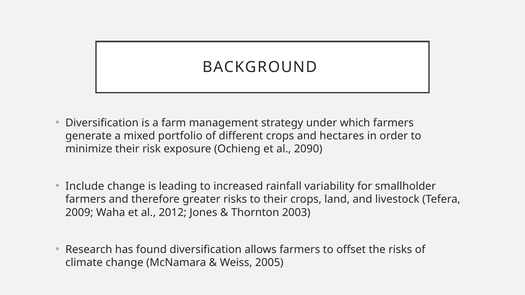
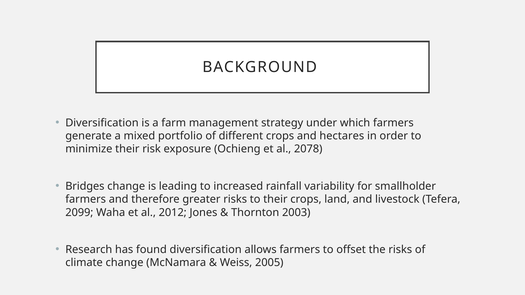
2090: 2090 -> 2078
Include: Include -> Bridges
2009: 2009 -> 2099
